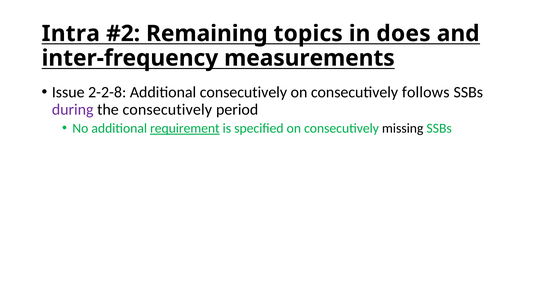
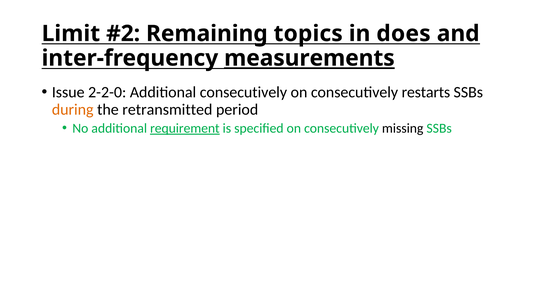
Intra: Intra -> Limit
measurements underline: none -> present
2-2-8: 2-2-8 -> 2-2-0
follows: follows -> restarts
during colour: purple -> orange
the consecutively: consecutively -> retransmitted
